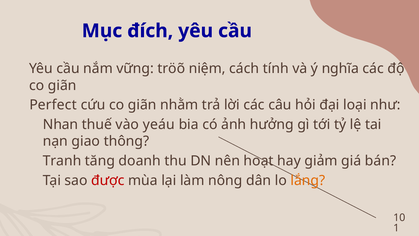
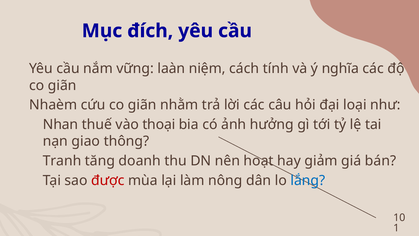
tröõ: tröõ -> laàn
Perfect: Perfect -> Nhaèm
yeáu: yeáu -> thoại
lắng colour: orange -> blue
